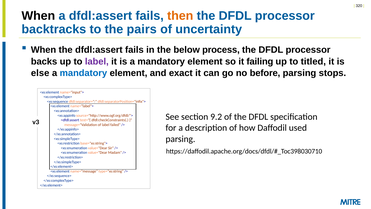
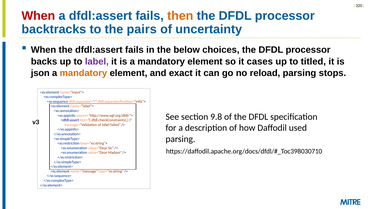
When at (38, 16) colour: black -> red
process: process -> choices
failing: failing -> cases
else: else -> json
mandatory at (83, 73) colour: blue -> orange
before: before -> reload
9.2: 9.2 -> 9.8
